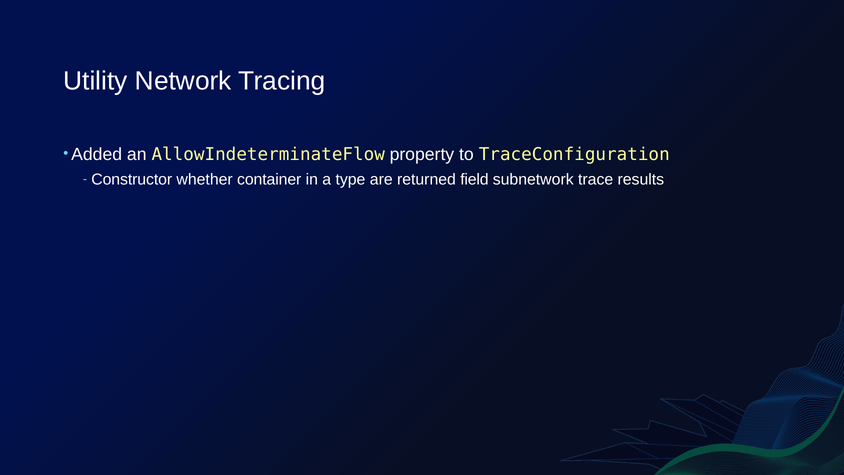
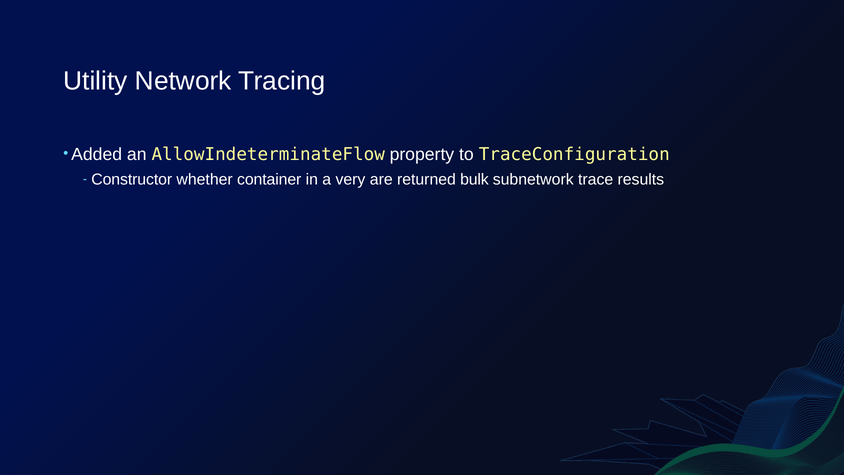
type: type -> very
field: field -> bulk
